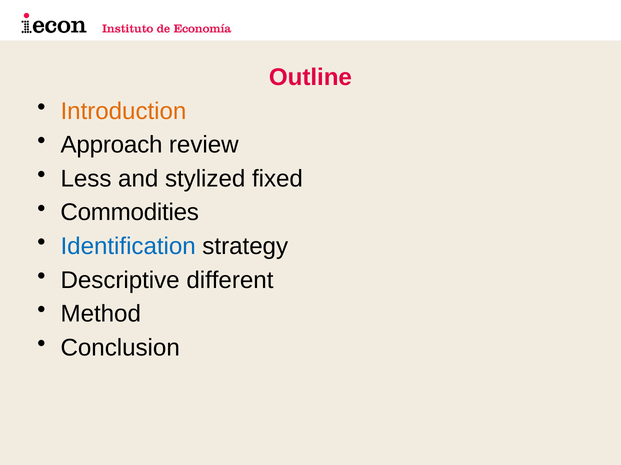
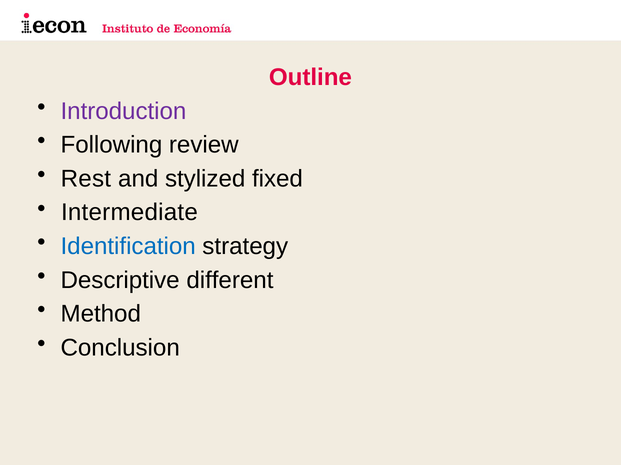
Introduction colour: orange -> purple
Approach: Approach -> Following
Less: Less -> Rest
Commodities: Commodities -> Intermediate
